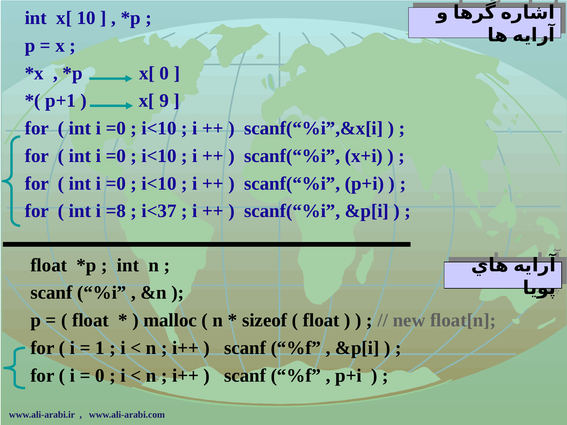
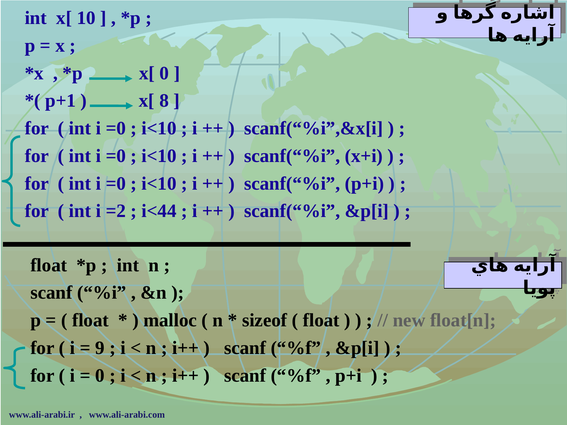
9: 9 -> 8
=8: =8 -> =2
i<37: i<37 -> i<44
1: 1 -> 9
